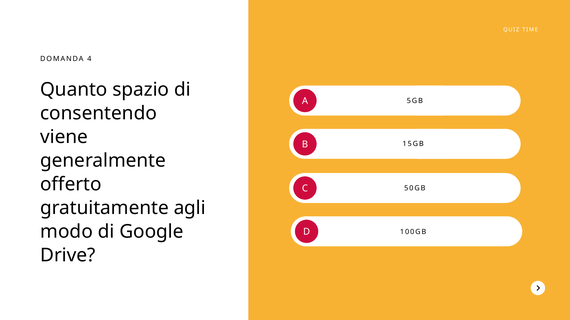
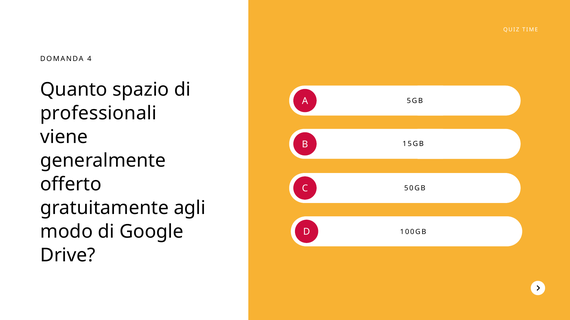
consentendo: consentendo -> professionali
